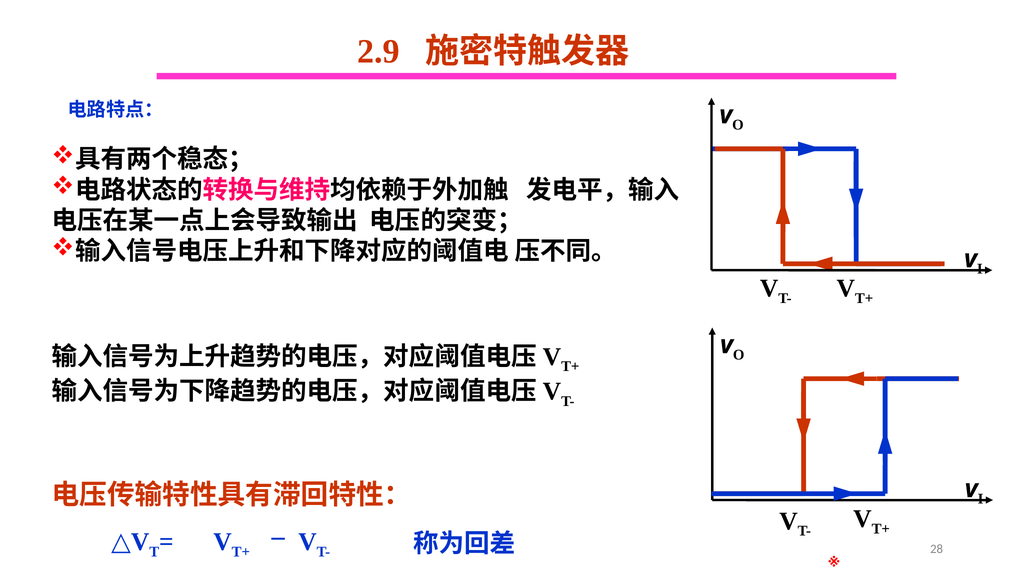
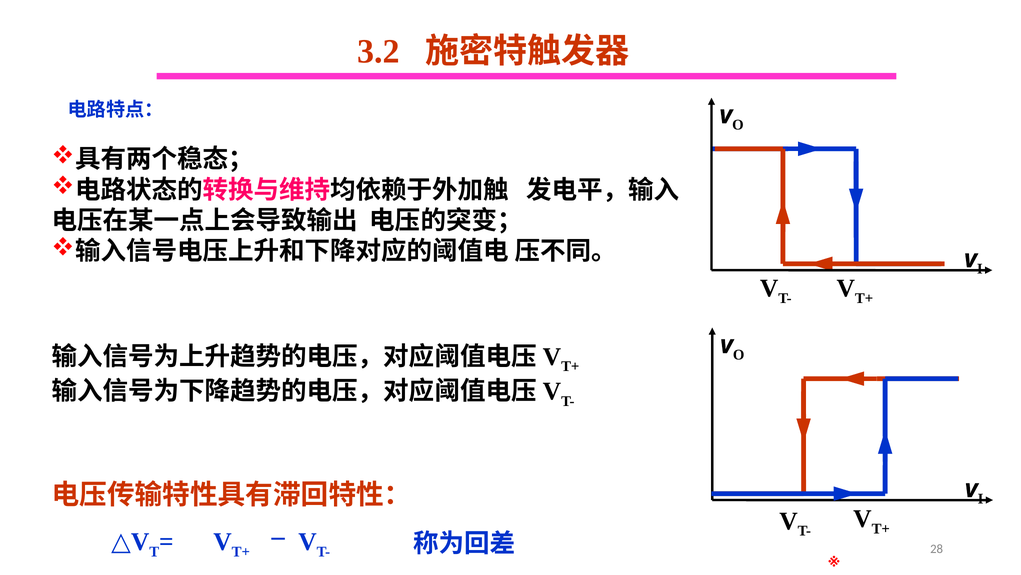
2.9: 2.9 -> 3.2
